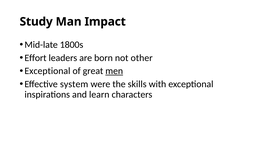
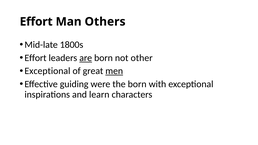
Study at (36, 22): Study -> Effort
Impact: Impact -> Others
are underline: none -> present
system: system -> guiding
the skills: skills -> born
